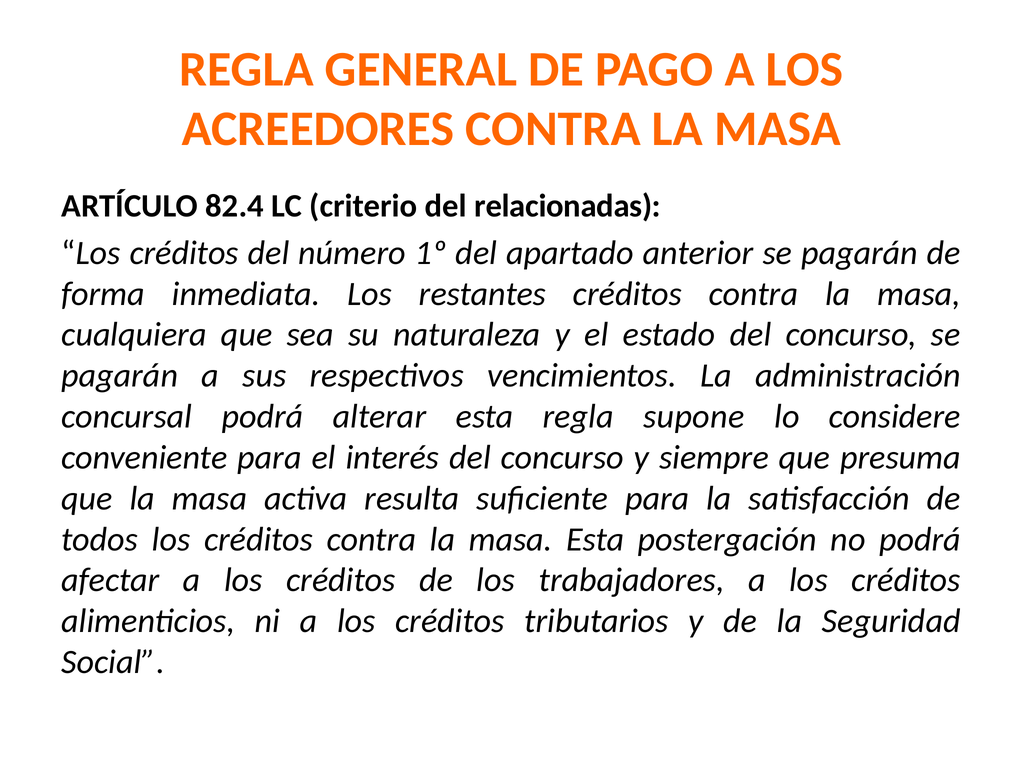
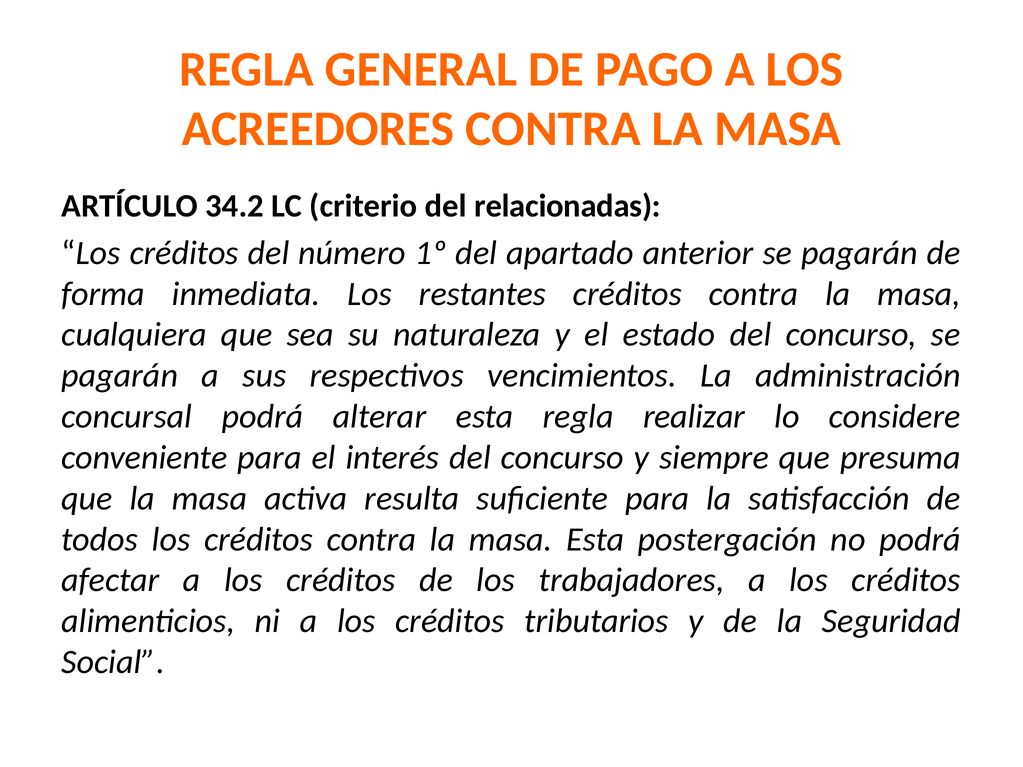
82.4: 82.4 -> 34.2
supone: supone -> realizar
